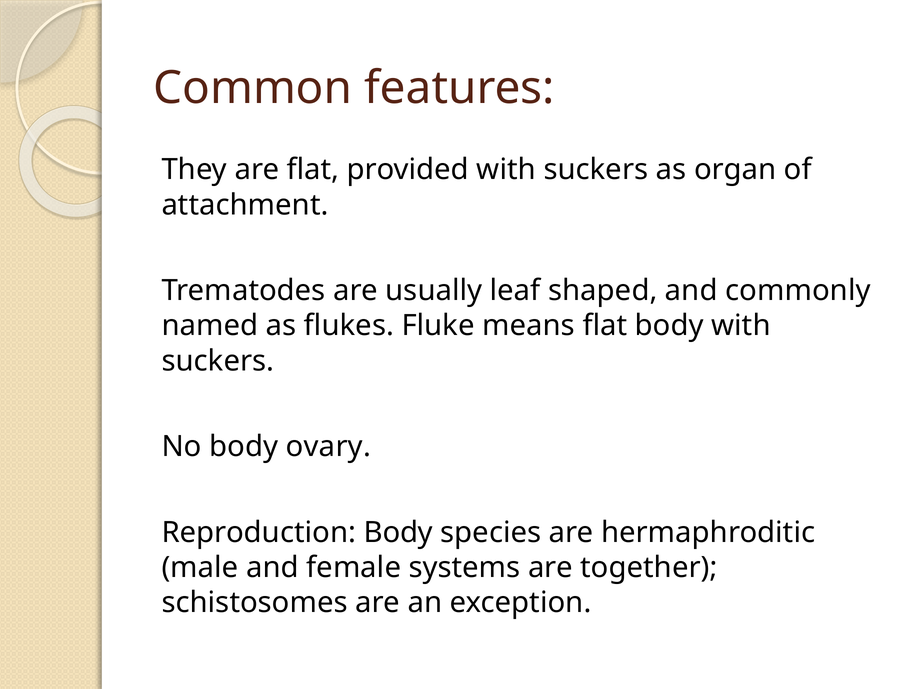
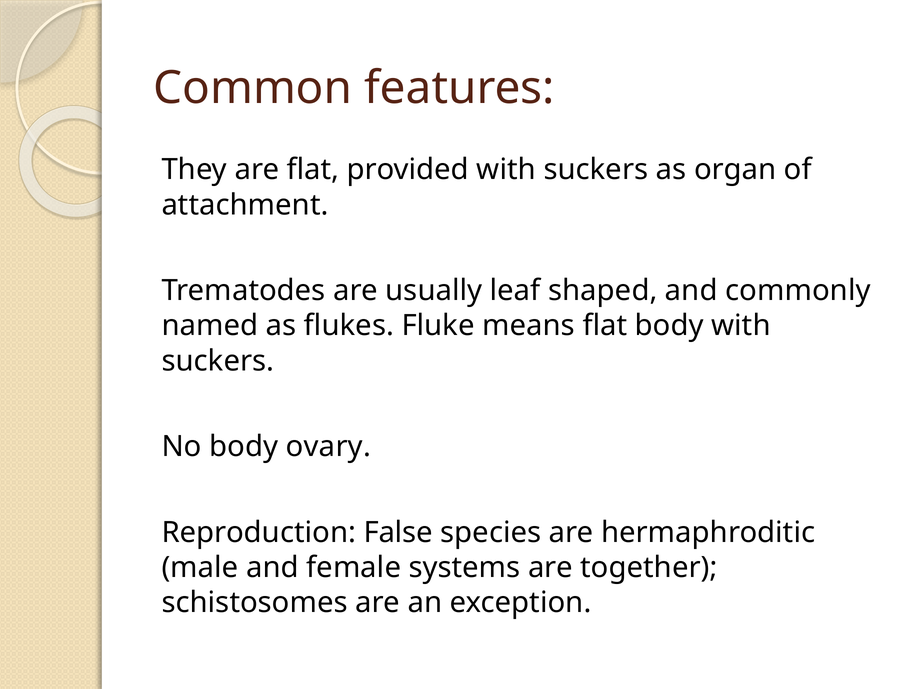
Reproduction Body: Body -> False
